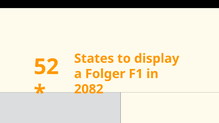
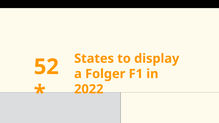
2082: 2082 -> 2022
